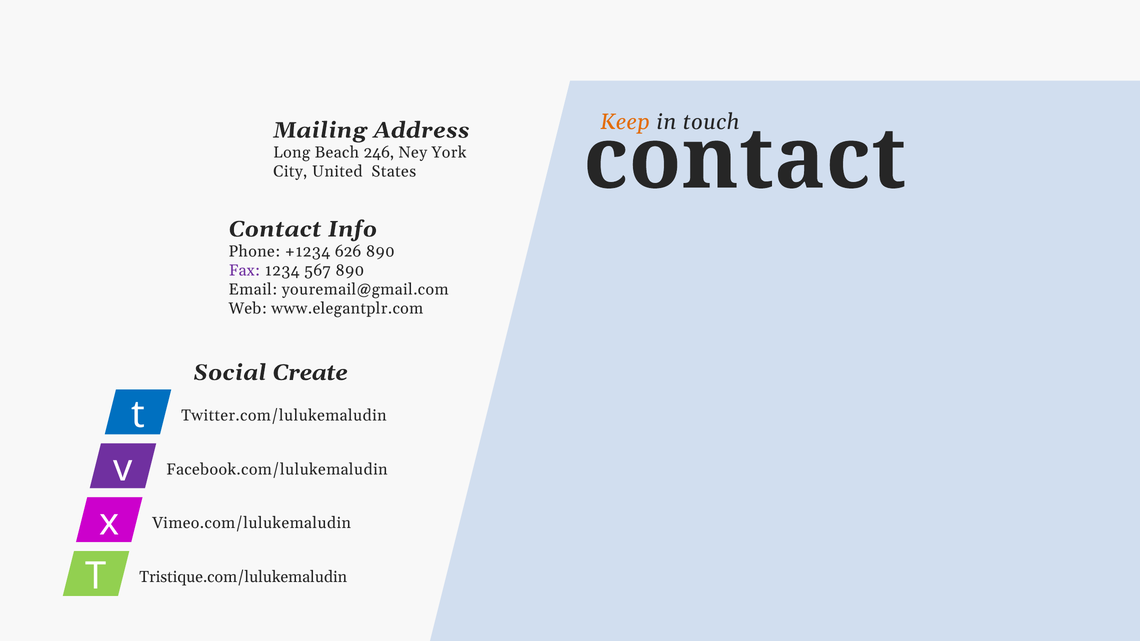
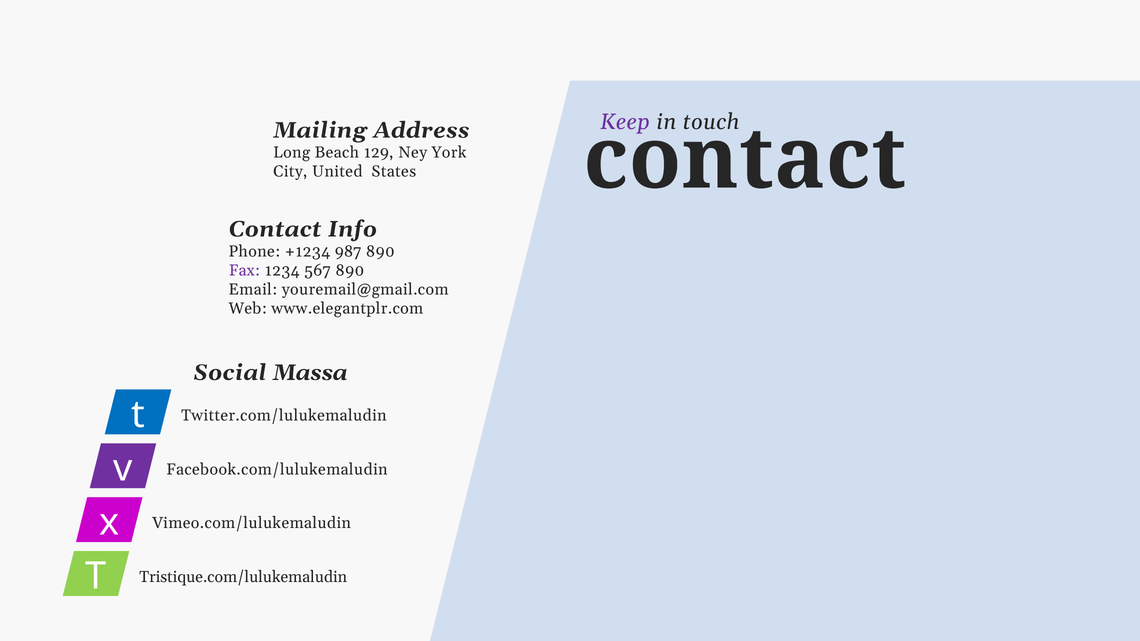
Keep colour: orange -> purple
246: 246 -> 129
626: 626 -> 987
Create: Create -> Massa
